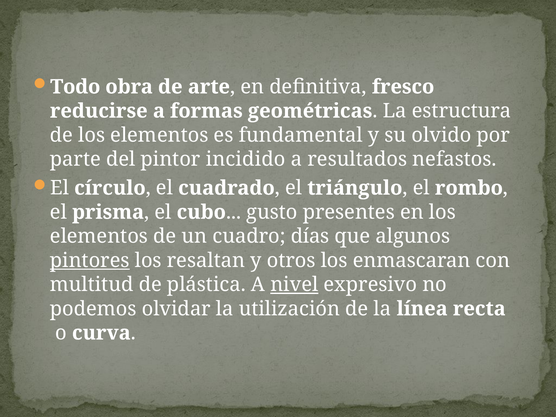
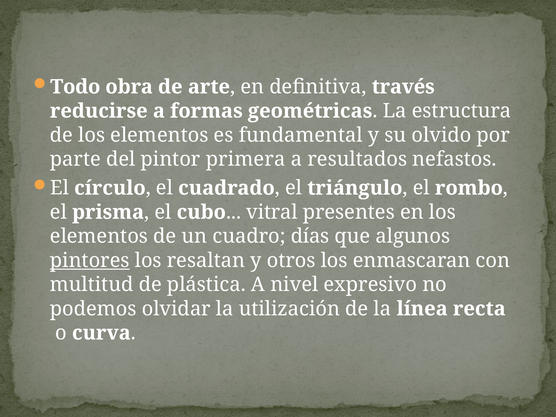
fresco: fresco -> través
incidido: incidido -> primera
gusto: gusto -> vitral
nivel underline: present -> none
